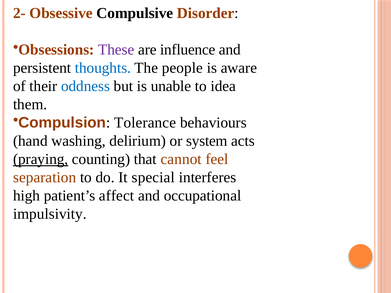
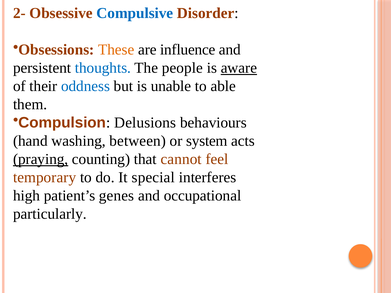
Compulsive colour: black -> blue
These colour: purple -> orange
aware underline: none -> present
idea: idea -> able
Tolerance: Tolerance -> Delusions
delirium: delirium -> between
separation: separation -> temporary
affect: affect -> genes
impulsivity: impulsivity -> particularly
